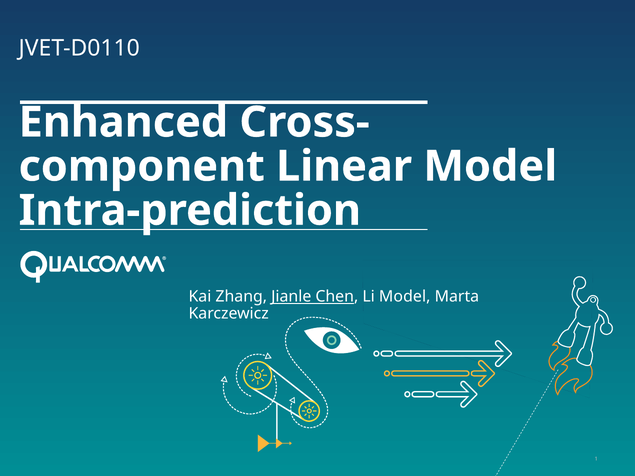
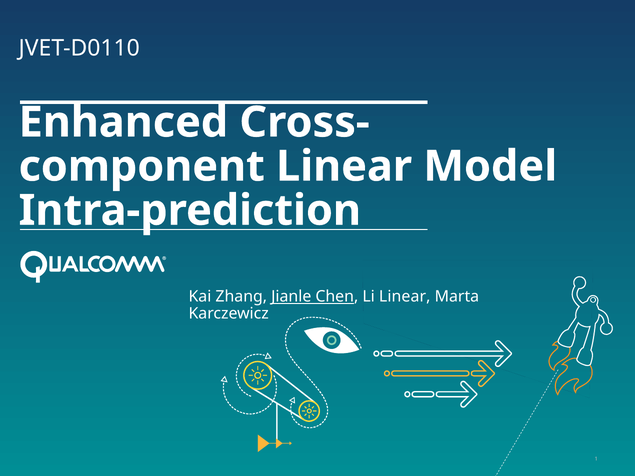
Li Model: Model -> Linear
